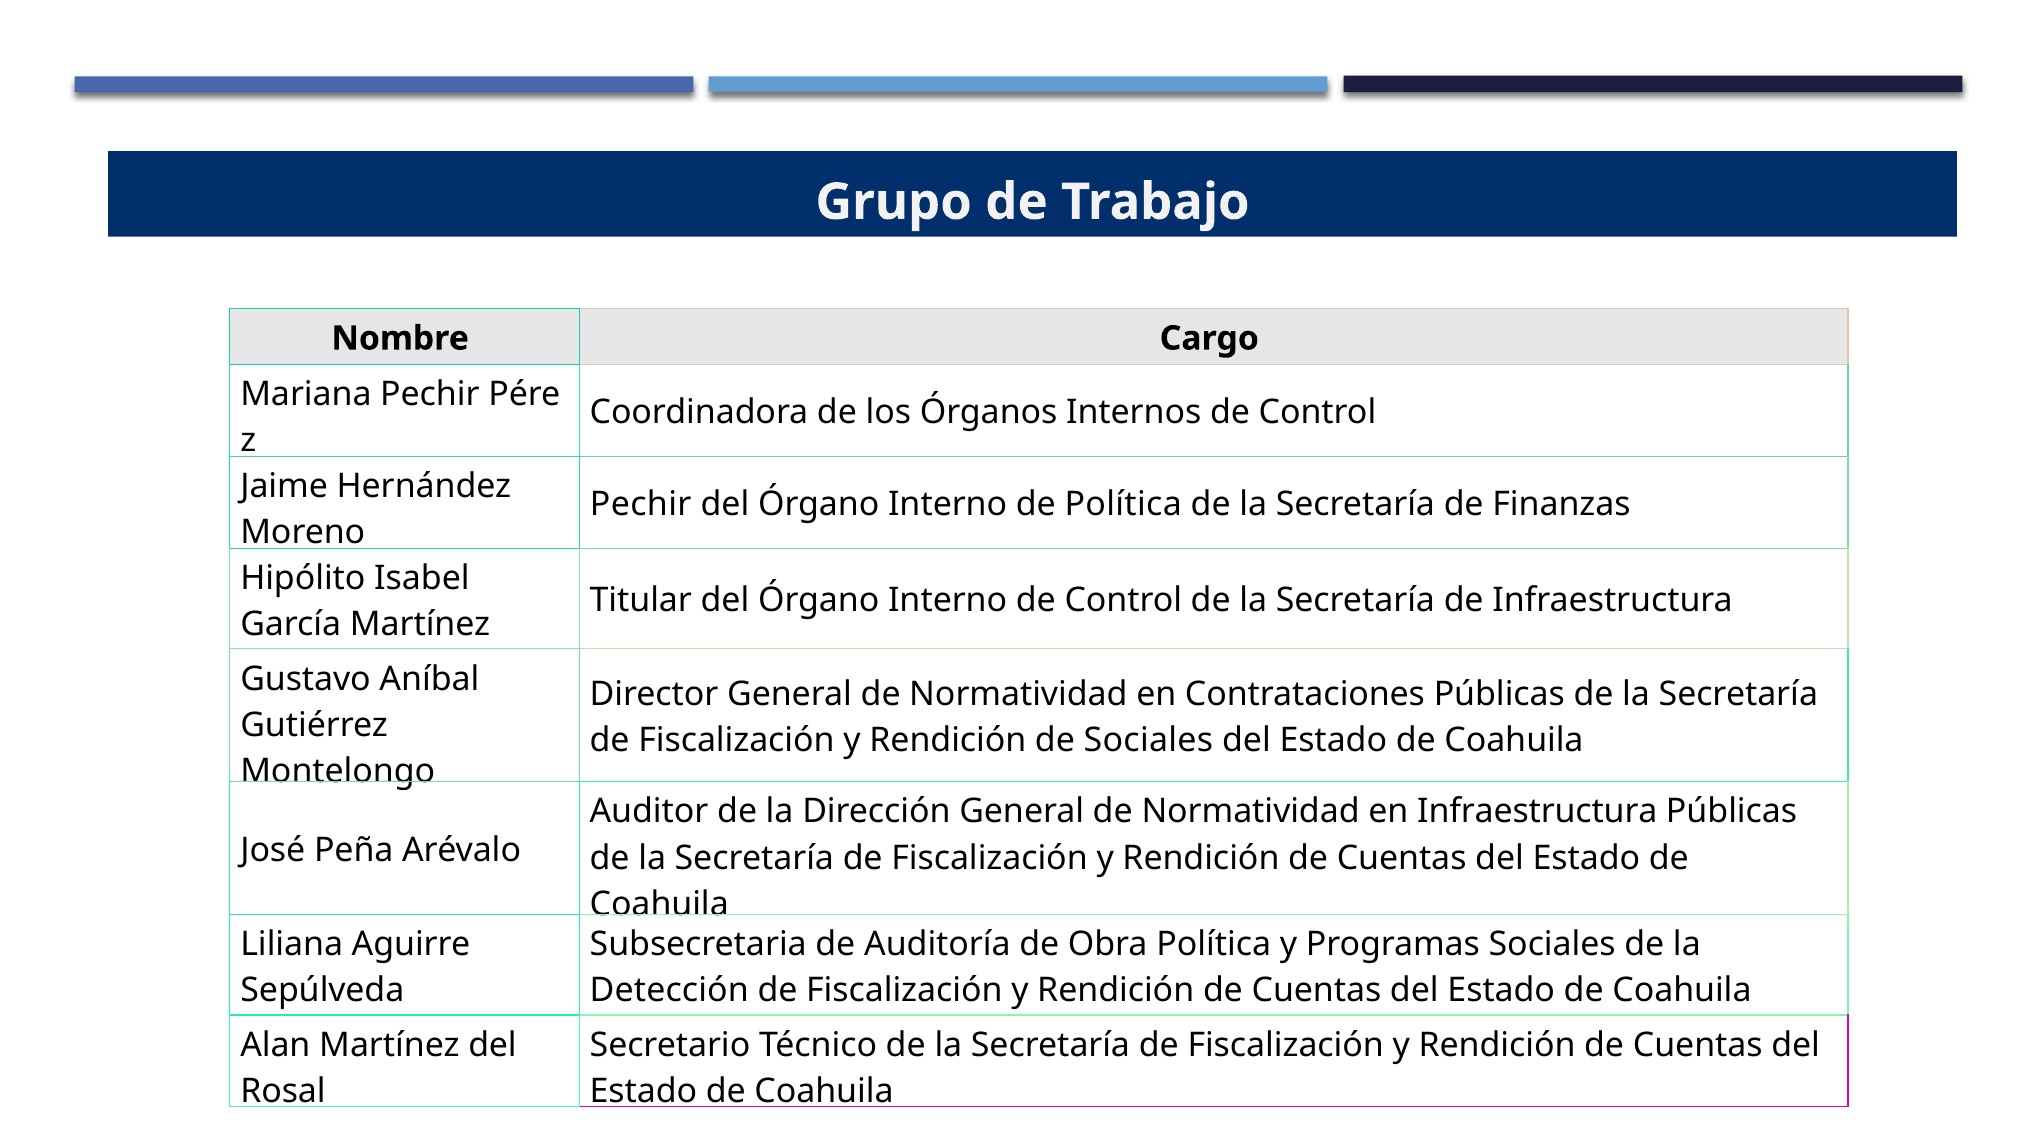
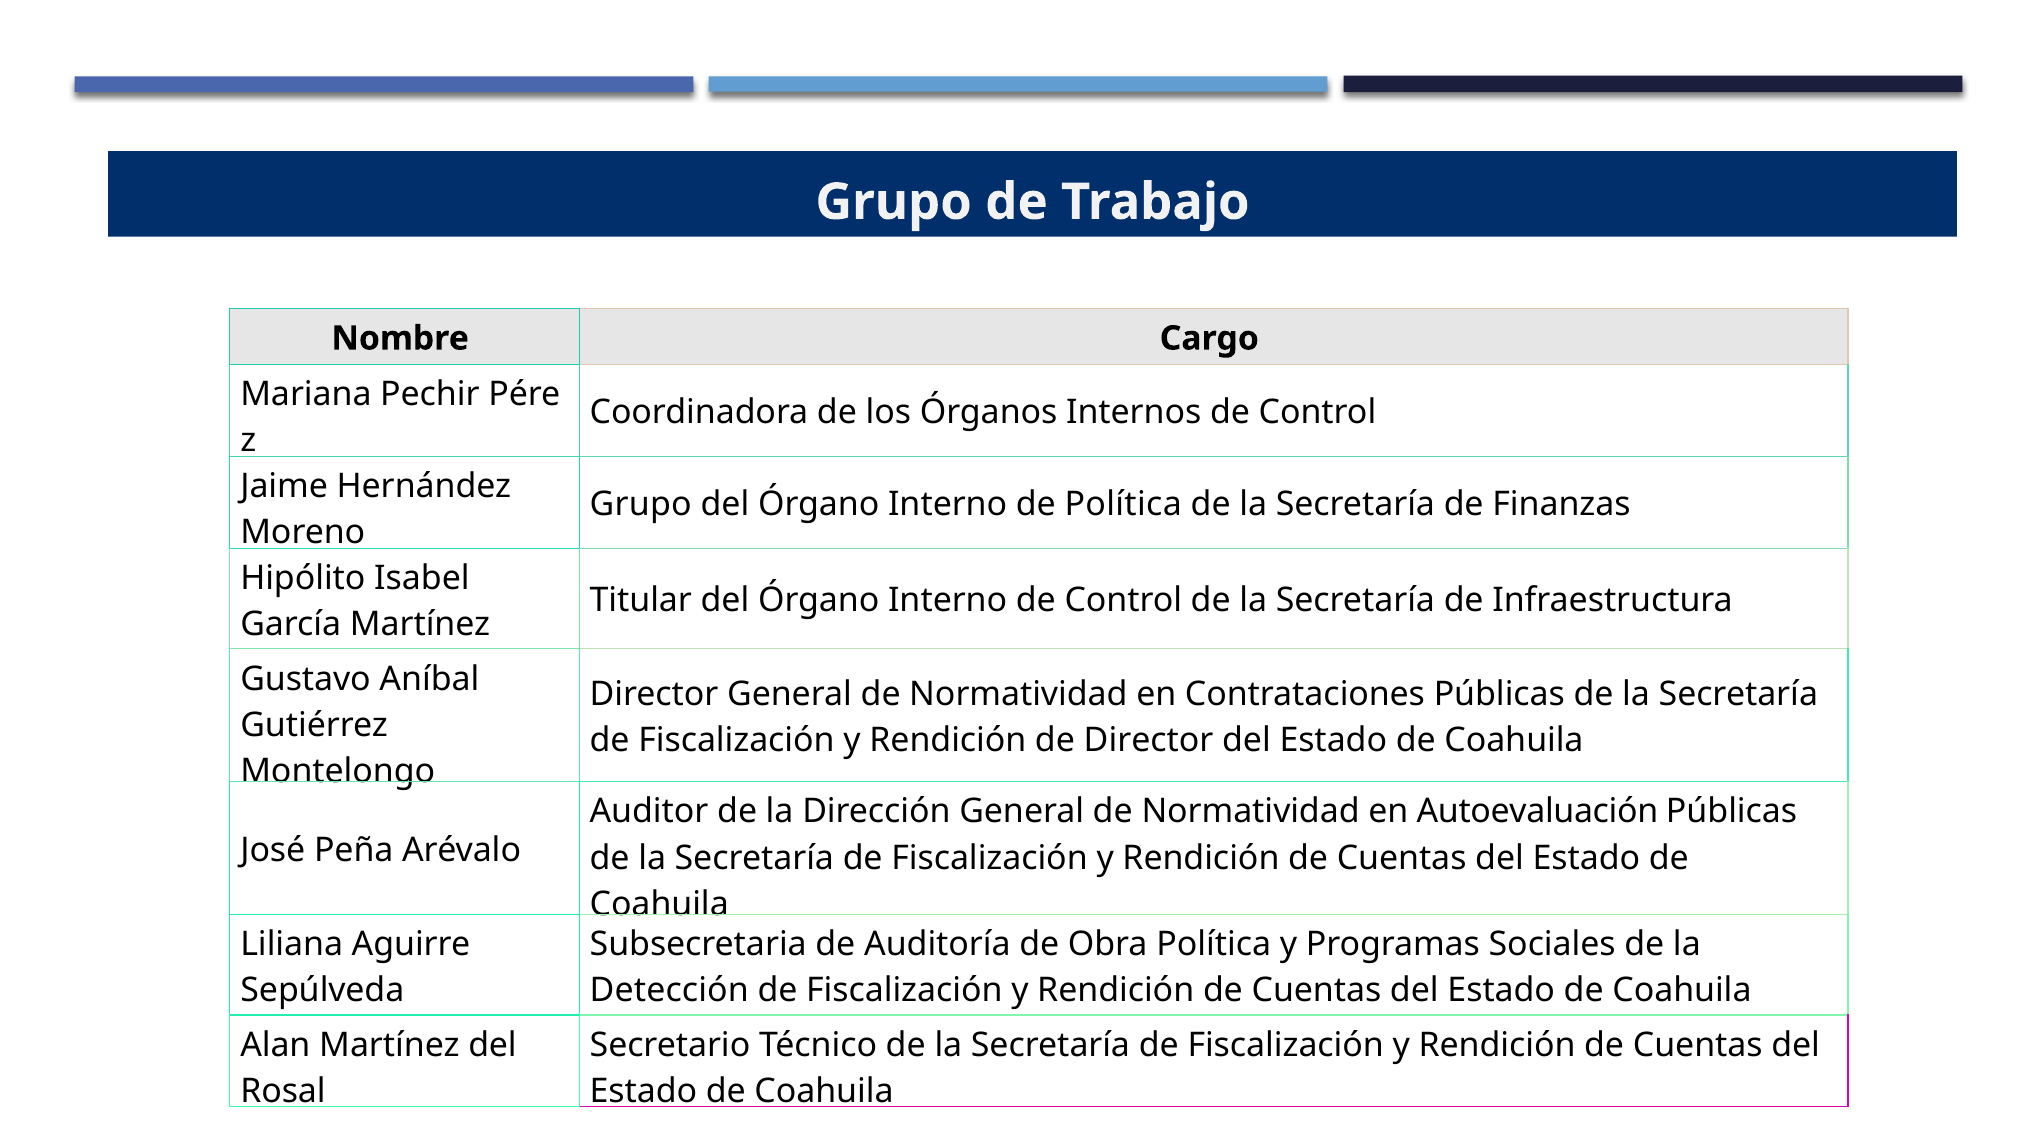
Pechir at (641, 504): Pechir -> Grupo
de Sociales: Sociales -> Director
en Infraestructura: Infraestructura -> Autoevaluación
